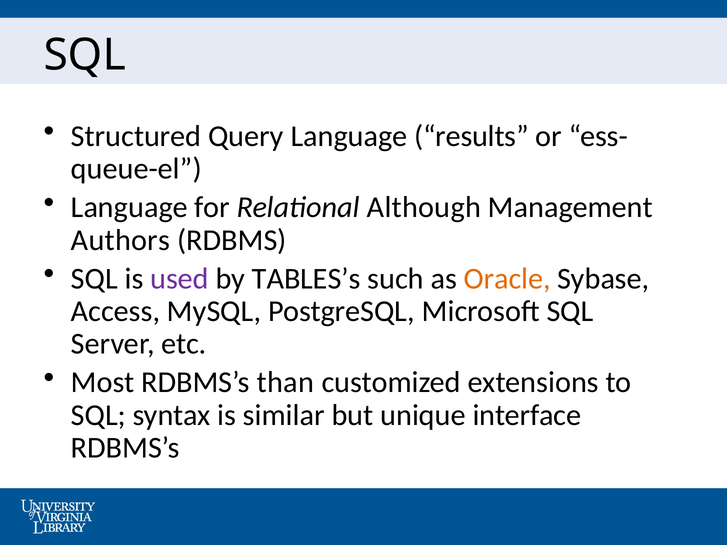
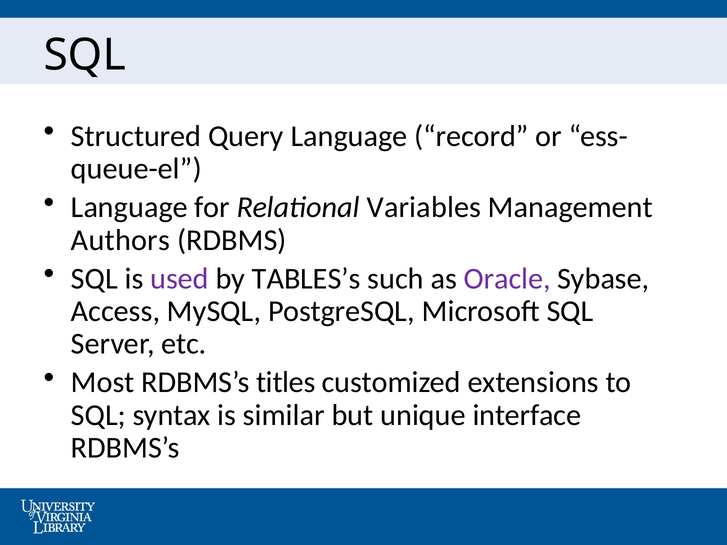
results: results -> record
Although: Although -> Variables
Oracle colour: orange -> purple
than: than -> titles
